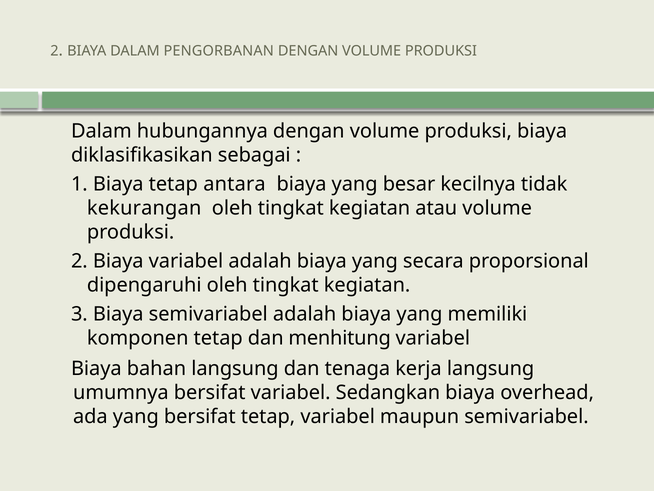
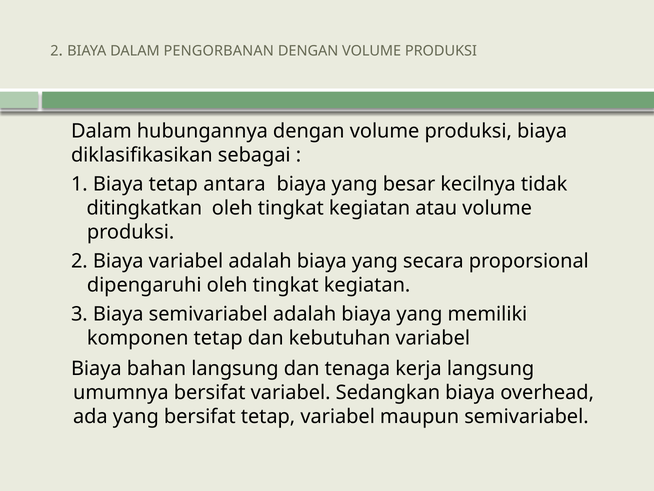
kekurangan: kekurangan -> ditingkatkan
menhitung: menhitung -> kebutuhan
